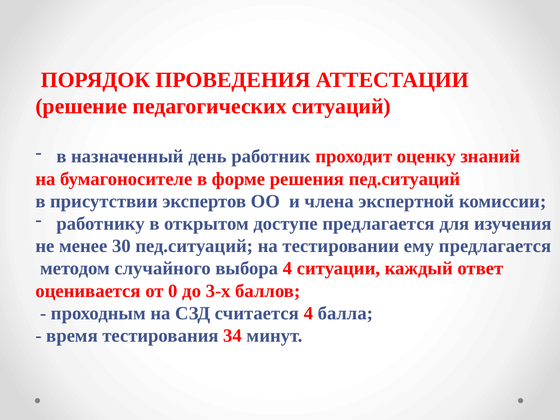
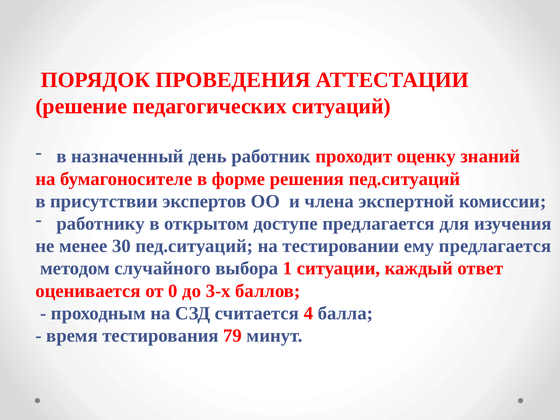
выбора 4: 4 -> 1
34: 34 -> 79
